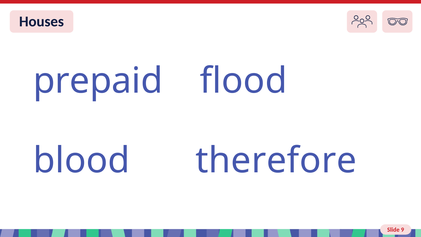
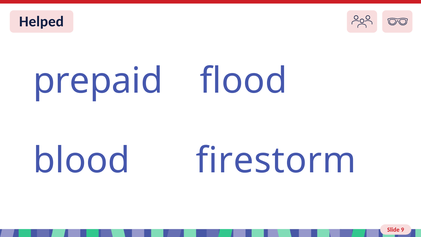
Houses: Houses -> Helped
therefore: therefore -> firestorm
